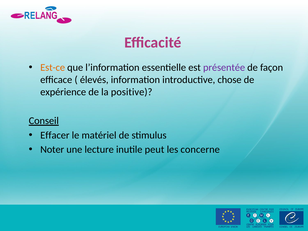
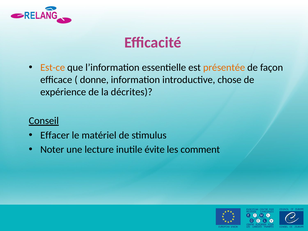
présentée colour: purple -> orange
élevés: élevés -> donne
positive: positive -> décrites
peut: peut -> évite
concerne: concerne -> comment
